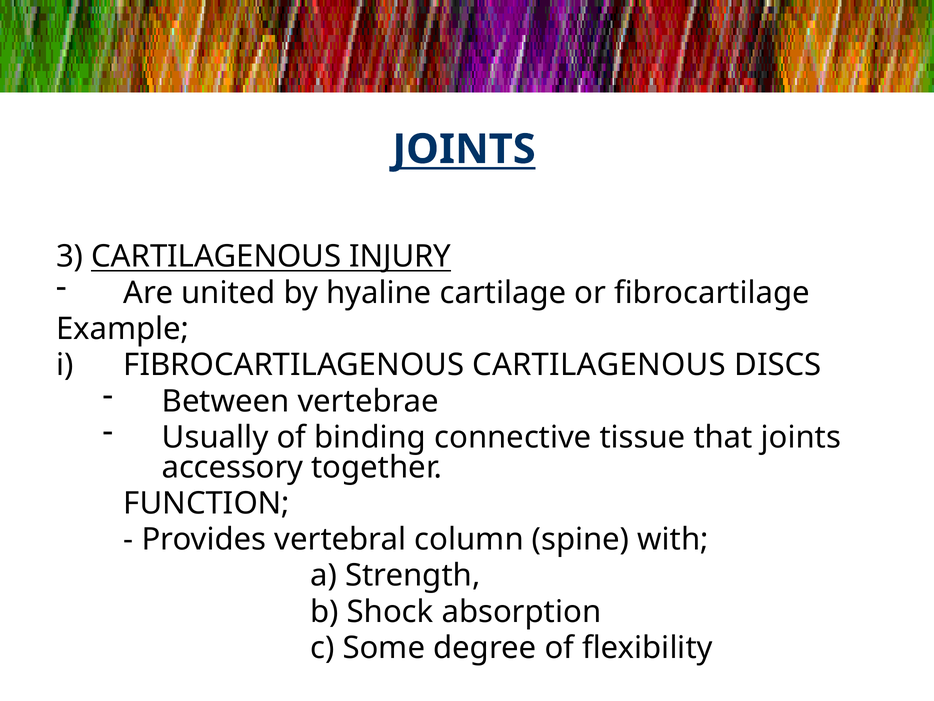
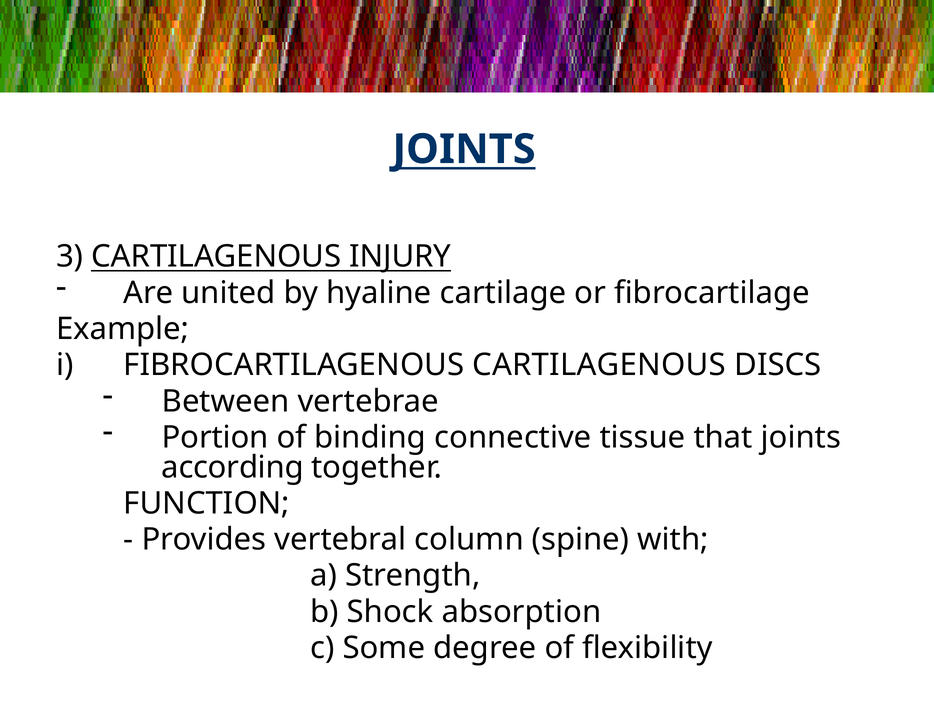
Usually: Usually -> Portion
accessory: accessory -> according
